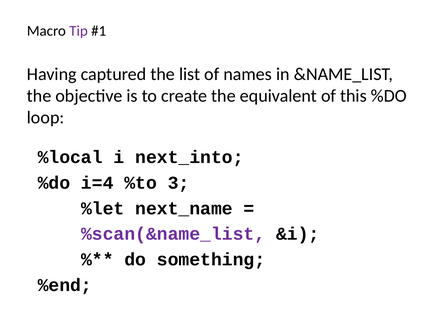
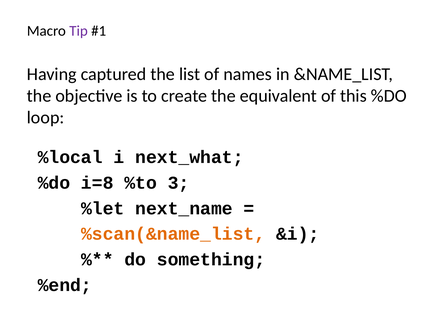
next_into: next_into -> next_what
i=4: i=4 -> i=8
%scan(&name_list colour: purple -> orange
